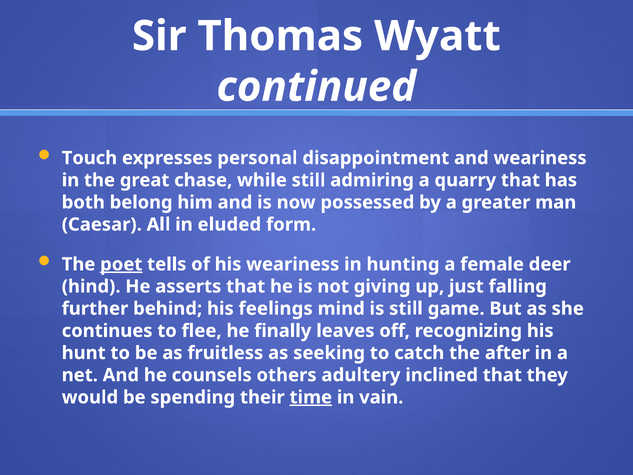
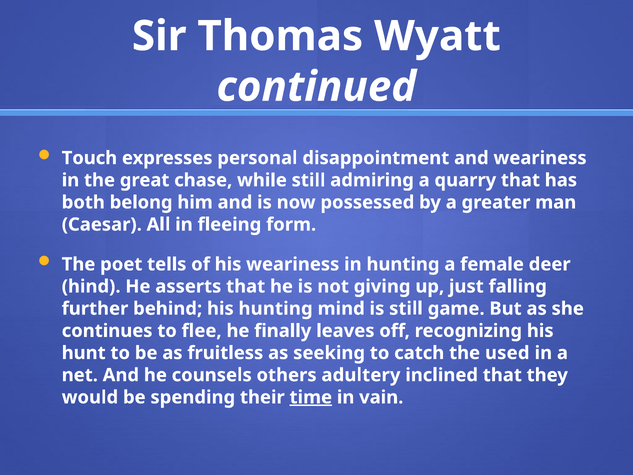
eluded: eluded -> fleeing
poet underline: present -> none
his feelings: feelings -> hunting
after: after -> used
